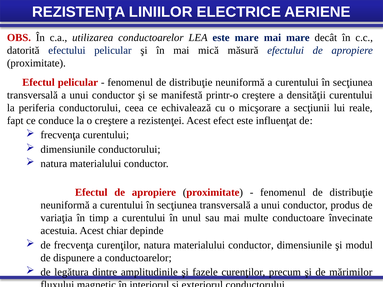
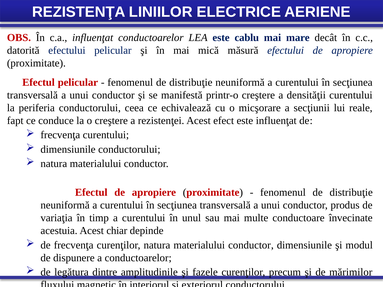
c.a utilizarea: utilizarea -> influenţat
este mare: mare -> cablu
